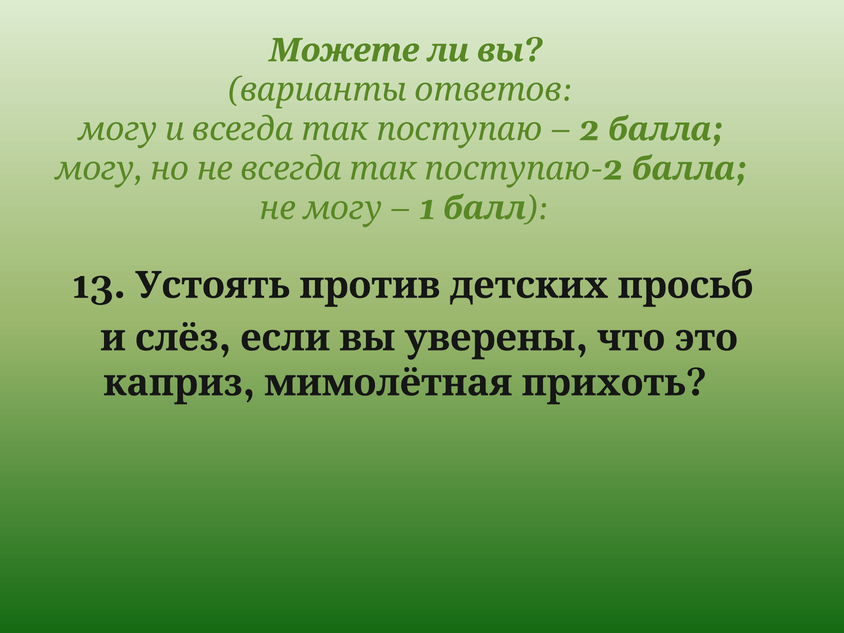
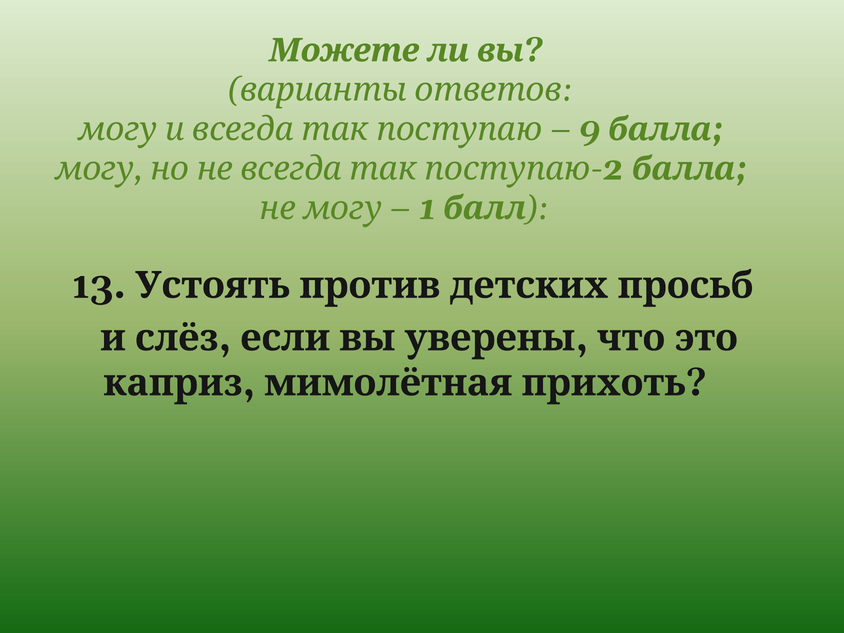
2 at (590, 129): 2 -> 9
